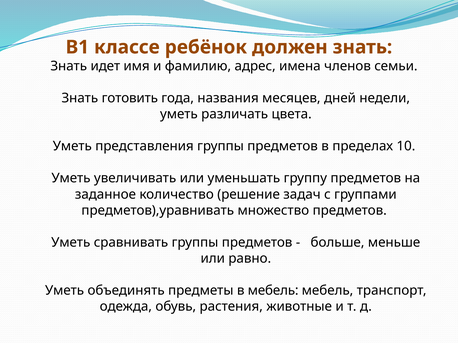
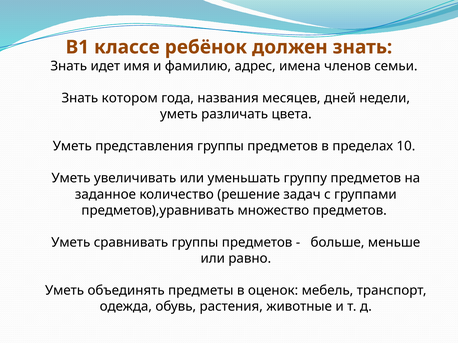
готовить: готовить -> котором
в мебель: мебель -> оценок
